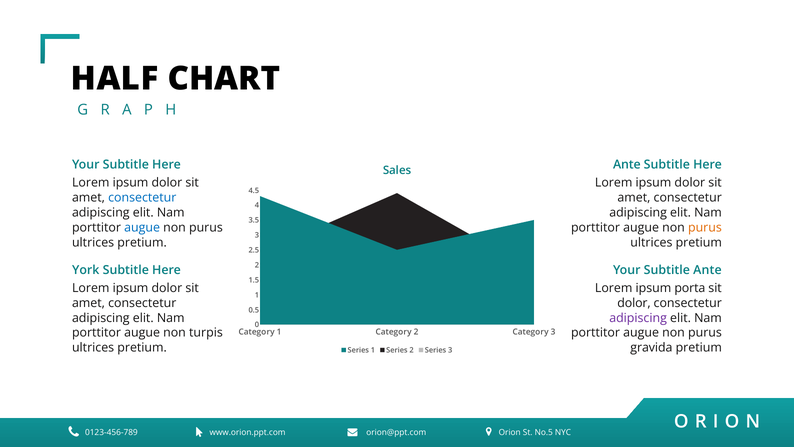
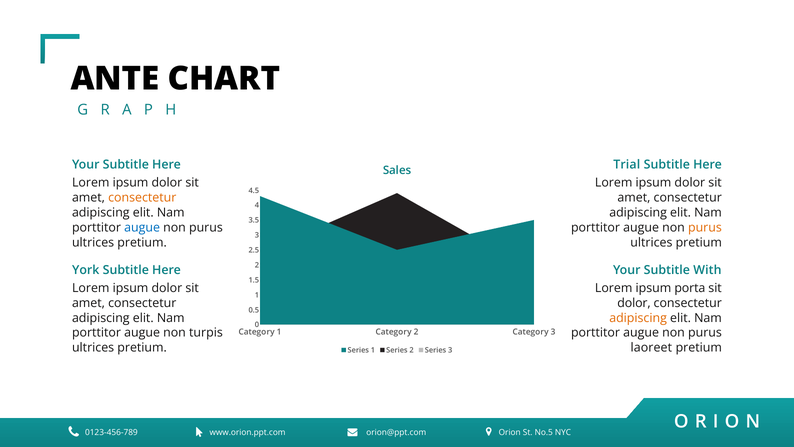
HALF: HALF -> ANTE
Ante at (627, 165): Ante -> Trial
consectetur at (142, 198) colour: blue -> orange
Subtitle Ante: Ante -> With
adipiscing at (638, 318) colour: purple -> orange
gravida: gravida -> laoreet
